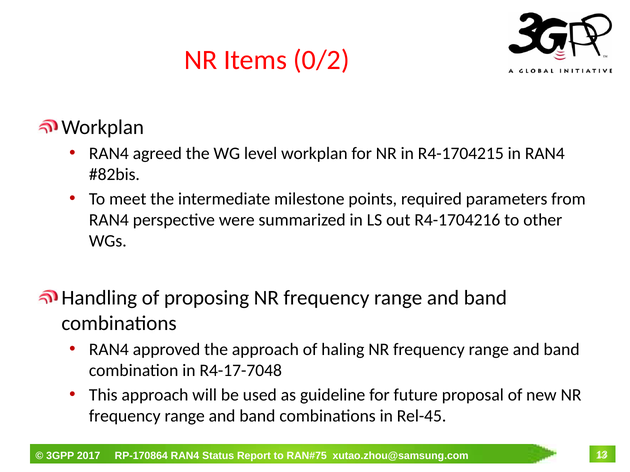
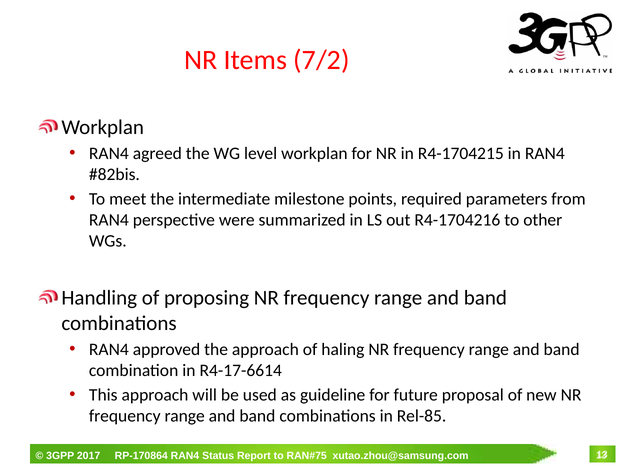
0/2: 0/2 -> 7/2
R4-17-7048: R4-17-7048 -> R4-17-6614
Rel-45: Rel-45 -> Rel-85
